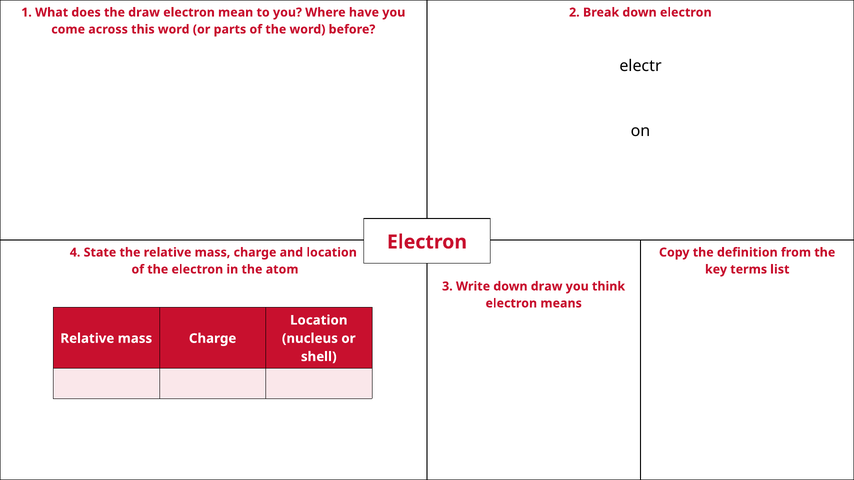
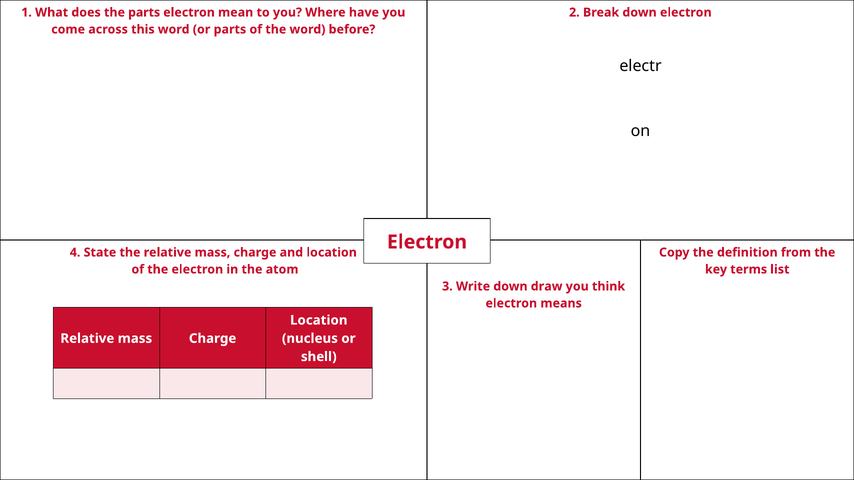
the draw: draw -> parts
